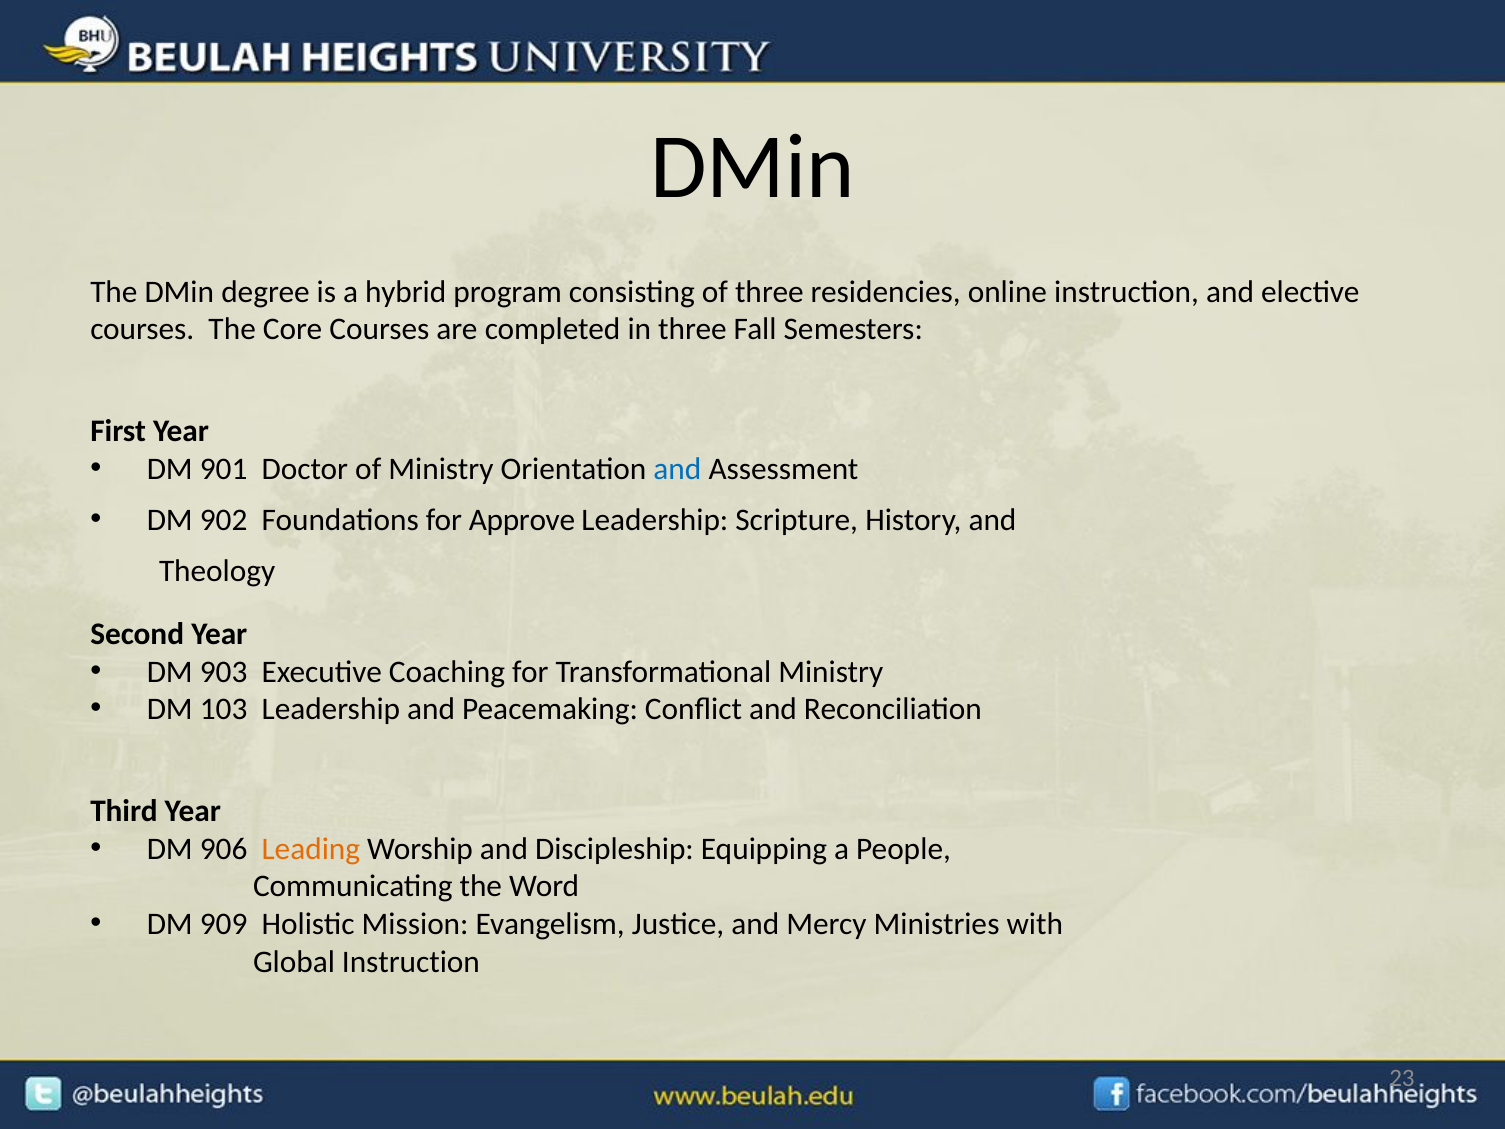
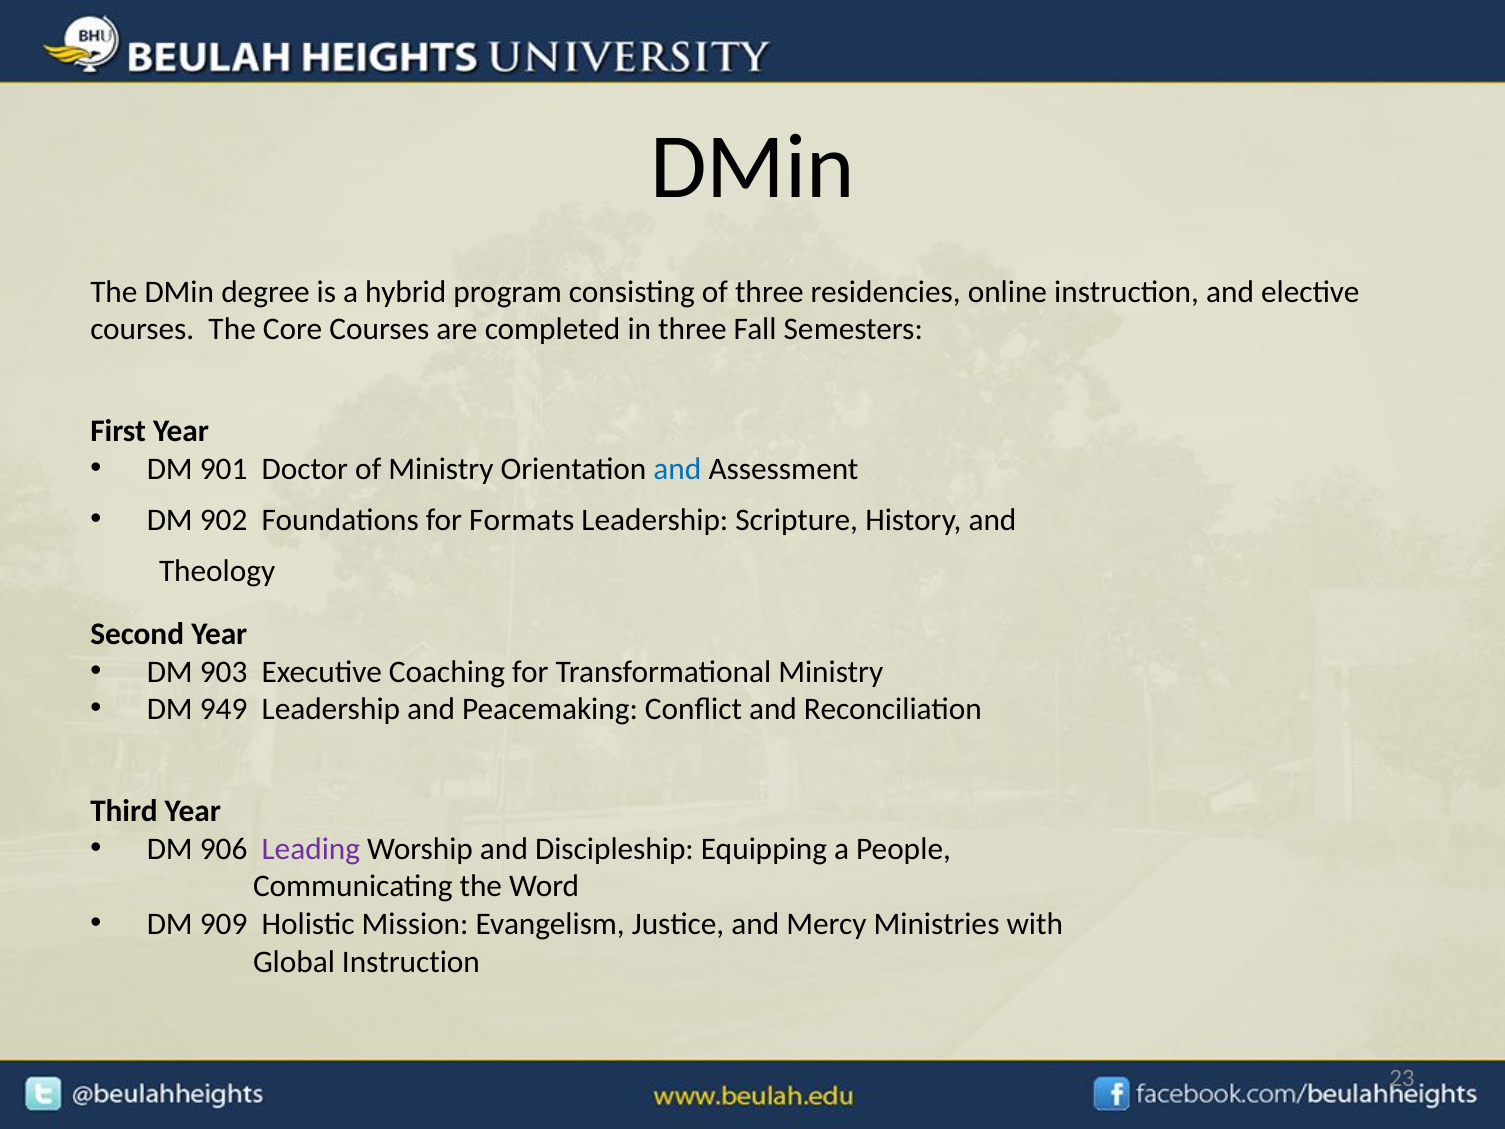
Approve: Approve -> Formats
103: 103 -> 949
Leading colour: orange -> purple
